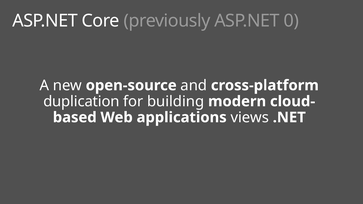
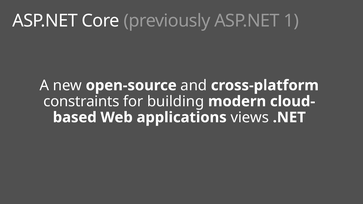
0: 0 -> 1
duplication: duplication -> constraints
